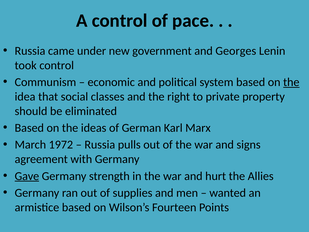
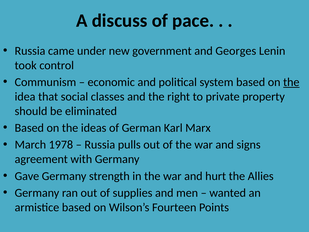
A control: control -> discuss
1972: 1972 -> 1978
Gave underline: present -> none
